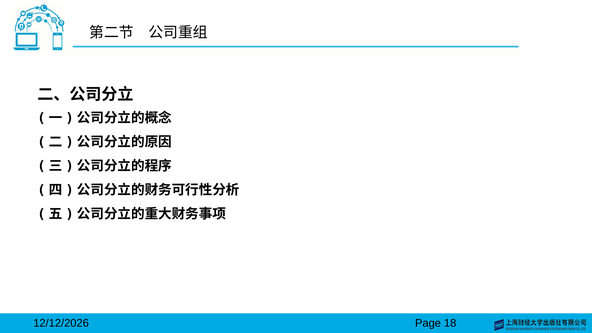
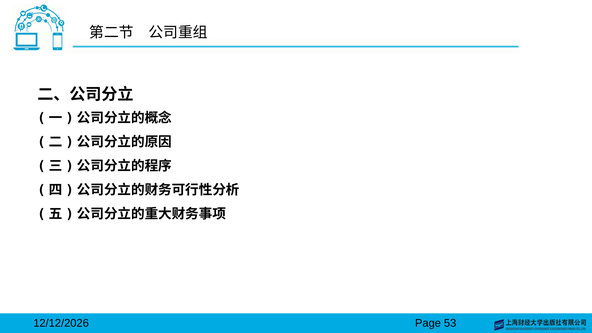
18: 18 -> 53
